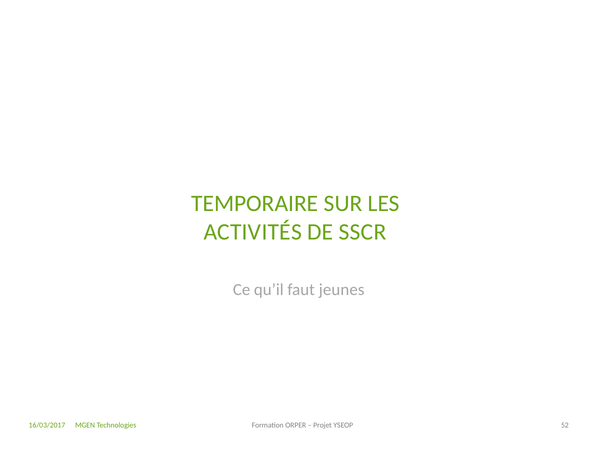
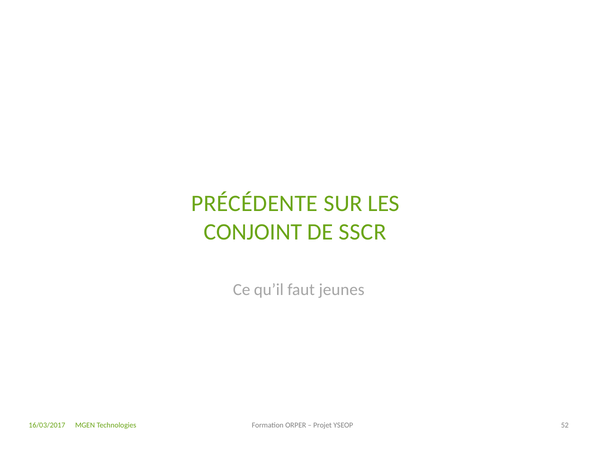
TEMPORAIRE: TEMPORAIRE -> PRÉCÉDENTE
ACTIVITÉS: ACTIVITÉS -> CONJOINT
